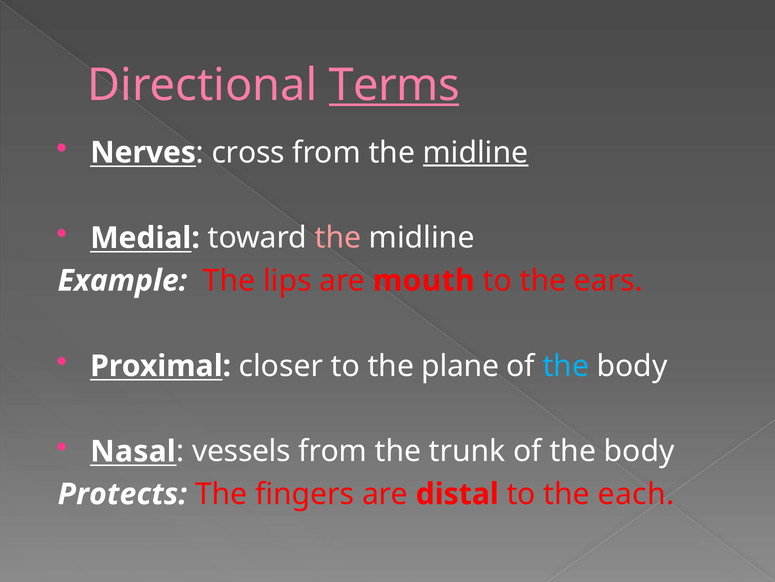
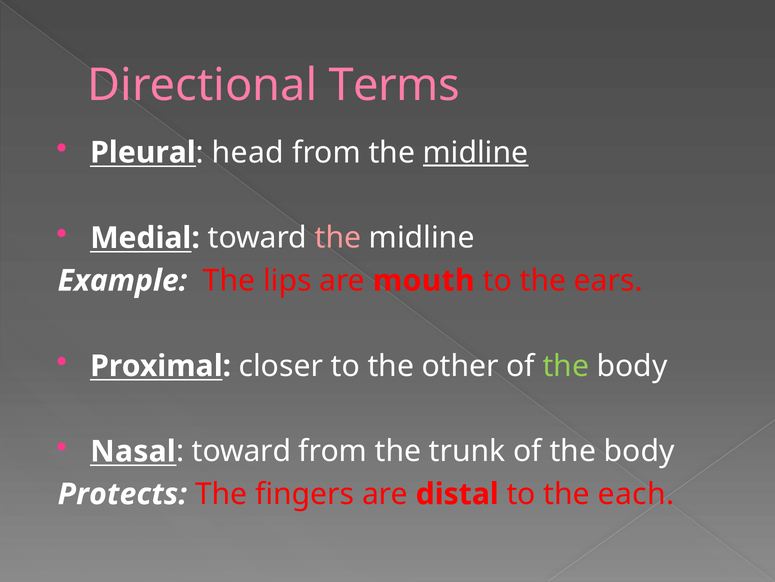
Terms underline: present -> none
Nerves: Nerves -> Pleural
cross: cross -> head
plane: plane -> other
the at (566, 366) colour: light blue -> light green
vessels at (242, 451): vessels -> toward
